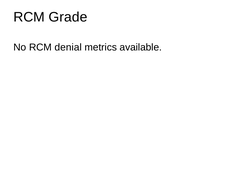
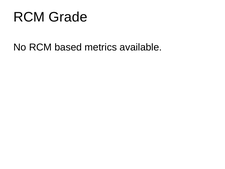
denial: denial -> based
